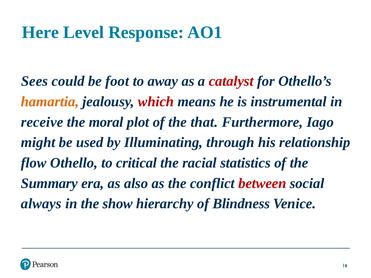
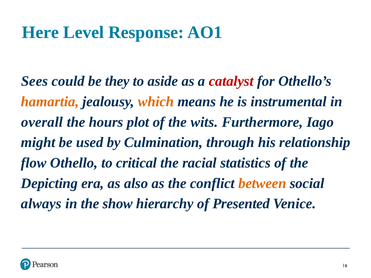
foot: foot -> they
away: away -> aside
which colour: red -> orange
receive: receive -> overall
moral: moral -> hours
that: that -> wits
Illuminating: Illuminating -> Culmination
Summary: Summary -> Depicting
between colour: red -> orange
Blindness: Blindness -> Presented
